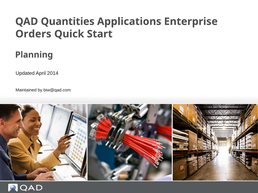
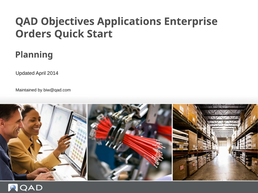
Quantities: Quantities -> Objectives
